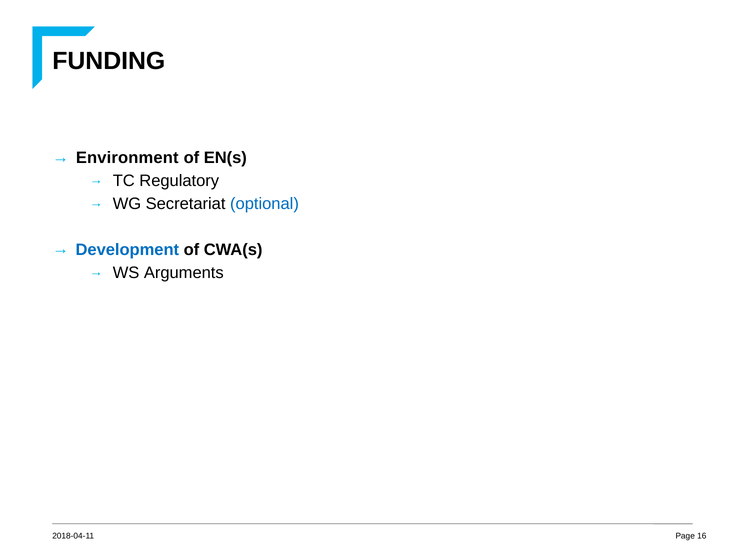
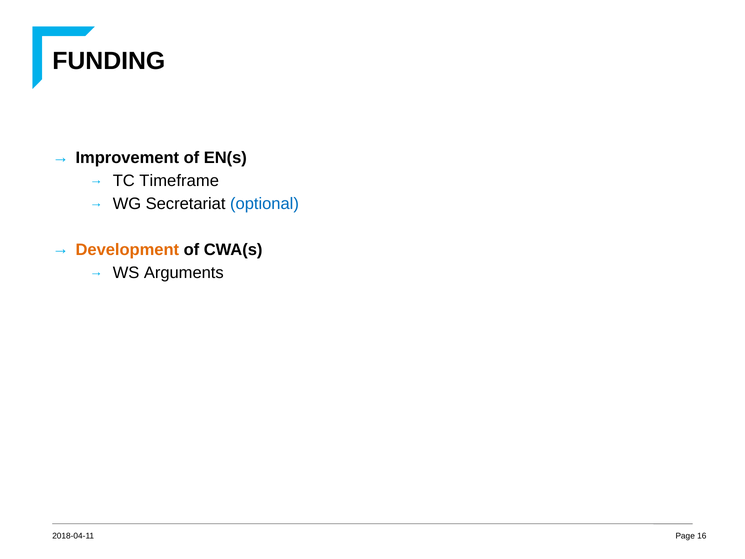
Environment: Environment -> Improvement
Regulatory: Regulatory -> Timeframe
Development colour: blue -> orange
